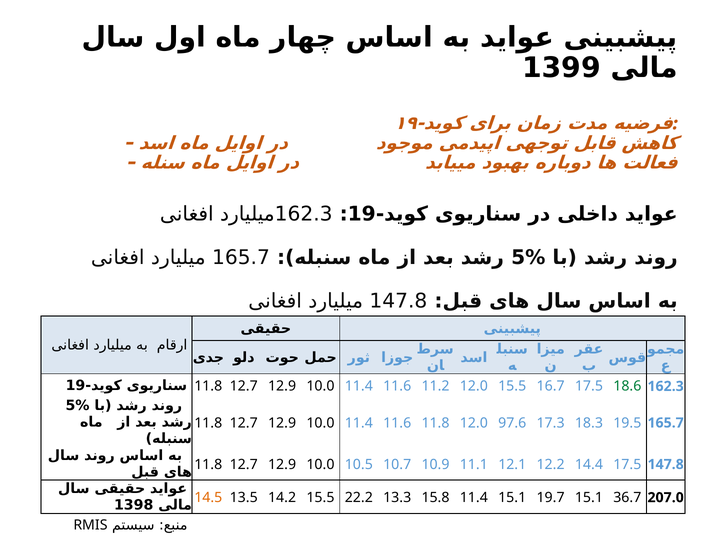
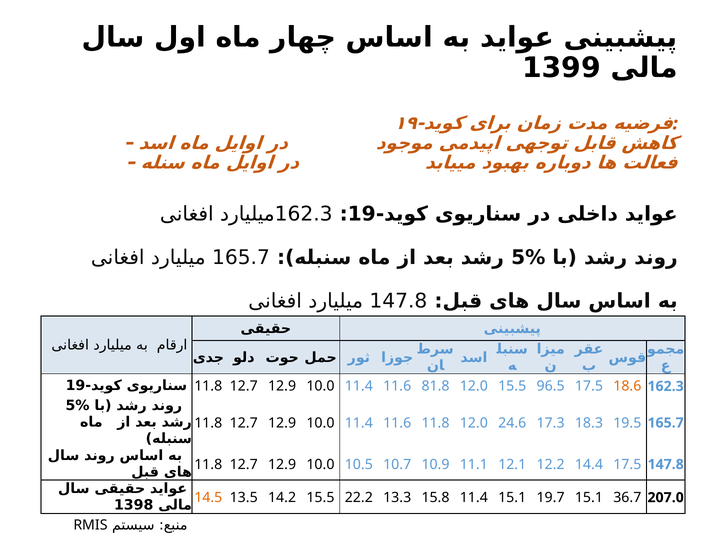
11.2: 11.2 -> 81.8
16.7: 16.7 -> 96.5
18.6 colour: green -> orange
97.6: 97.6 -> 24.6
